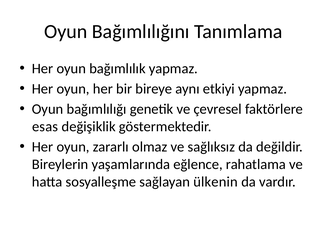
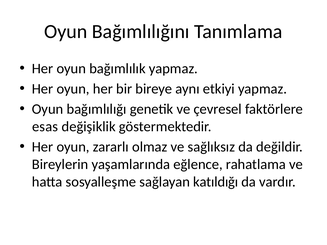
ülkenin: ülkenin -> katıldığı
